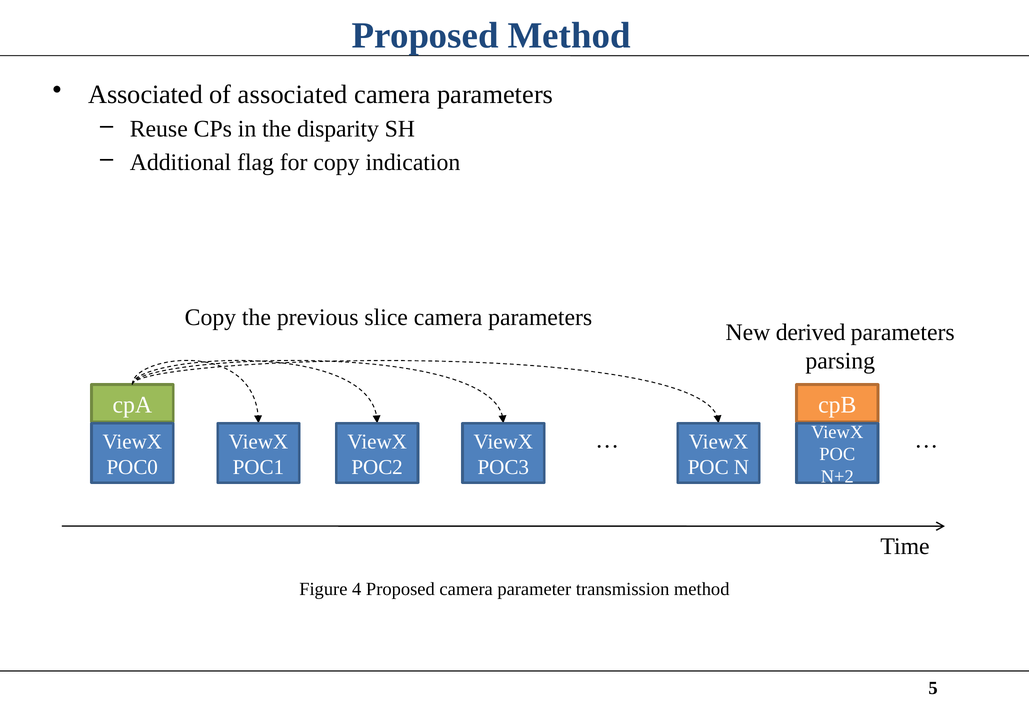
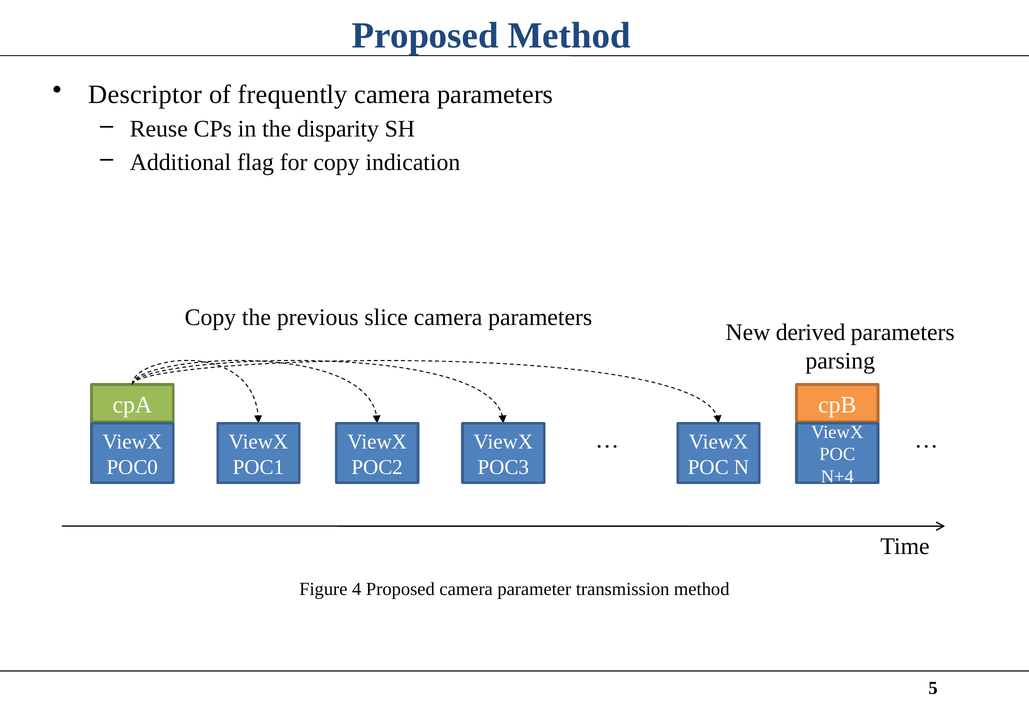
Associated at (146, 94): Associated -> Descriptor
of associated: associated -> frequently
N+2: N+2 -> N+4
